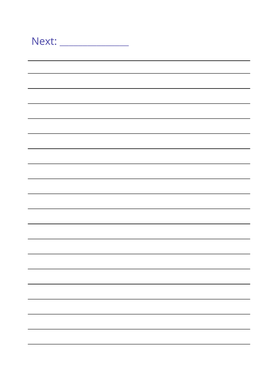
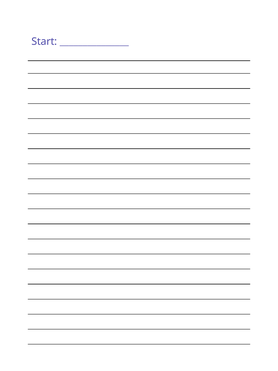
Next: Next -> Start
